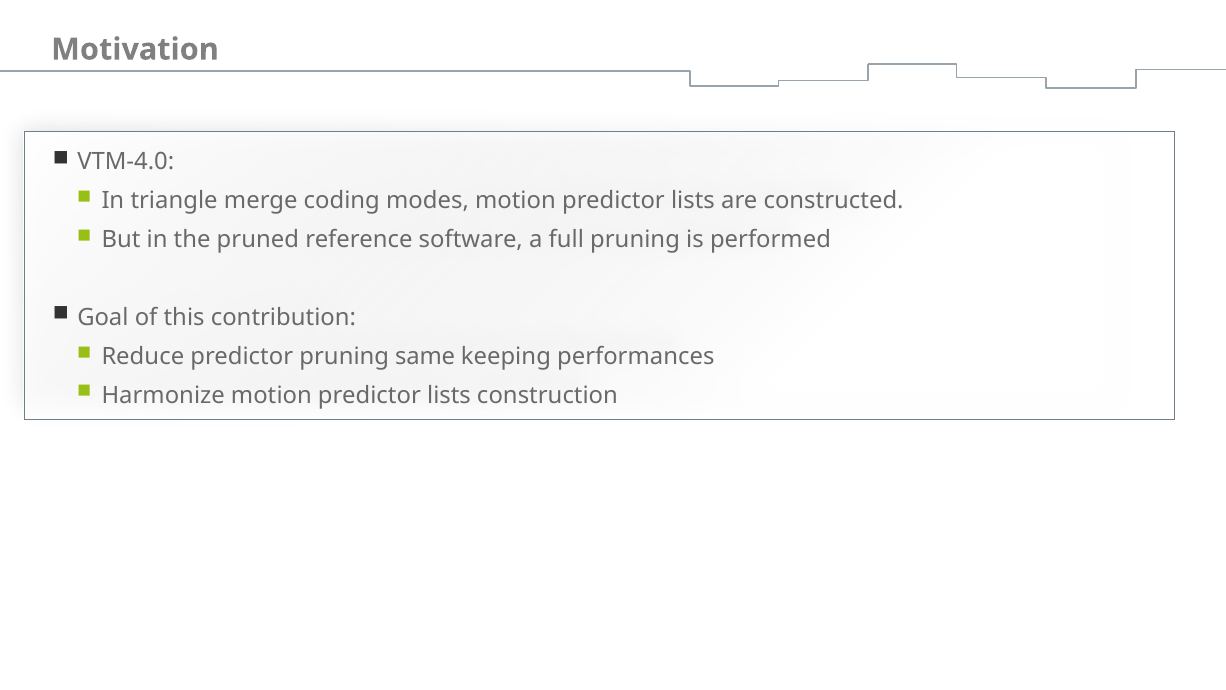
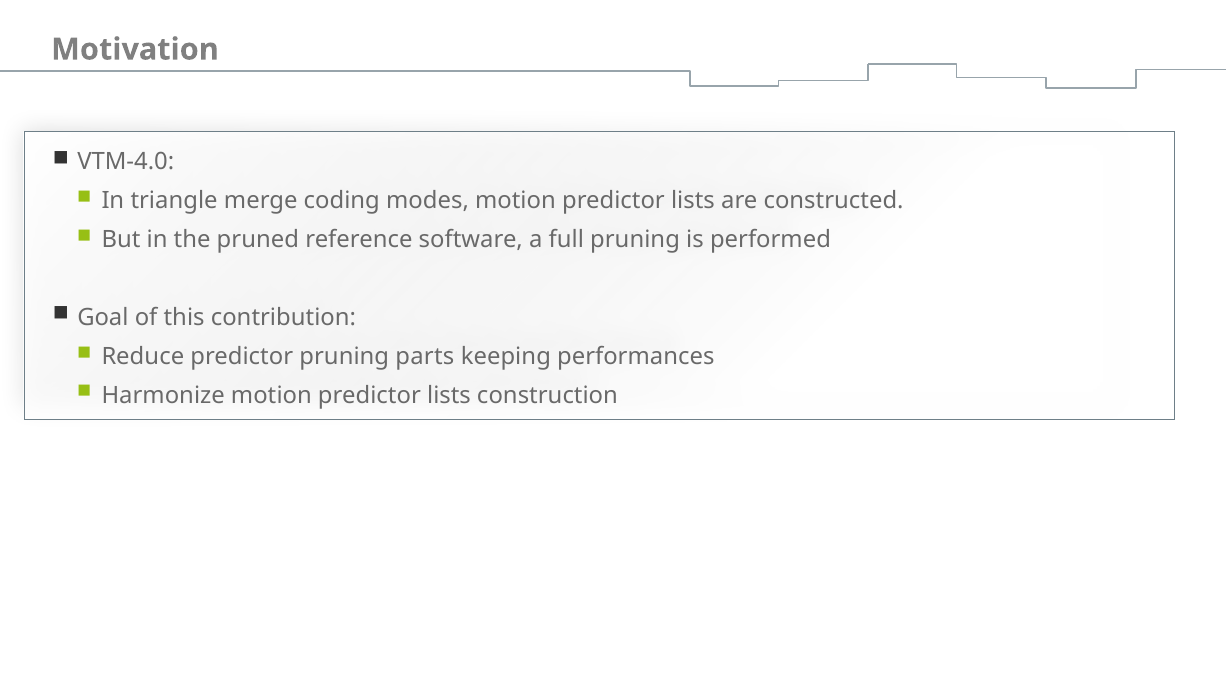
same: same -> parts
